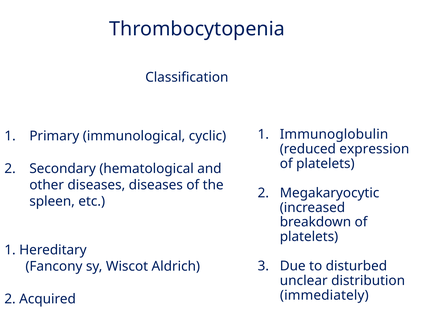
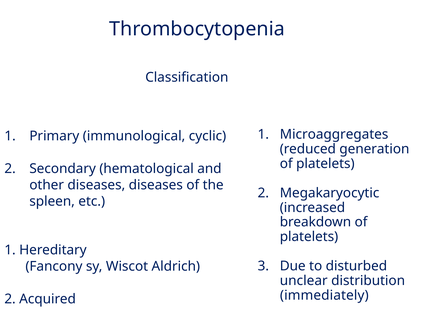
Immunoglobulin: Immunoglobulin -> Microaggregates
expression: expression -> generation
